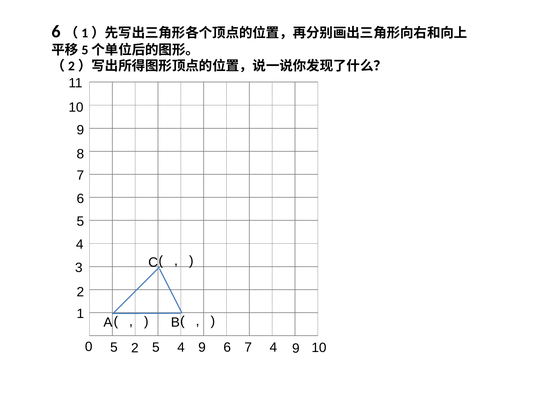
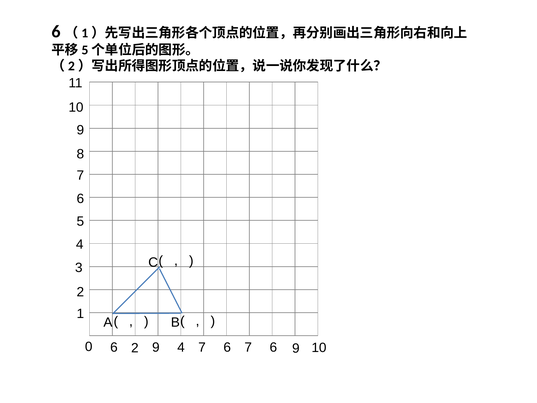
0 5: 5 -> 6
2 5: 5 -> 9
9 at (202, 347): 9 -> 7
6 7 4: 4 -> 6
